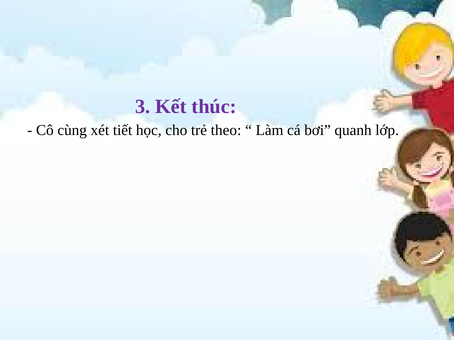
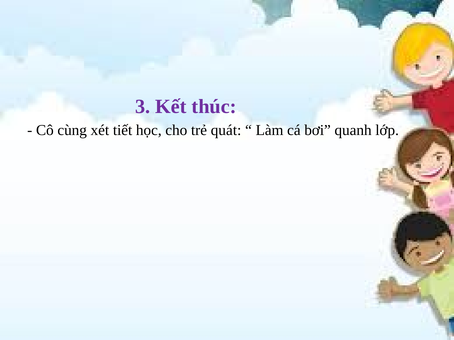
theo: theo -> quát
